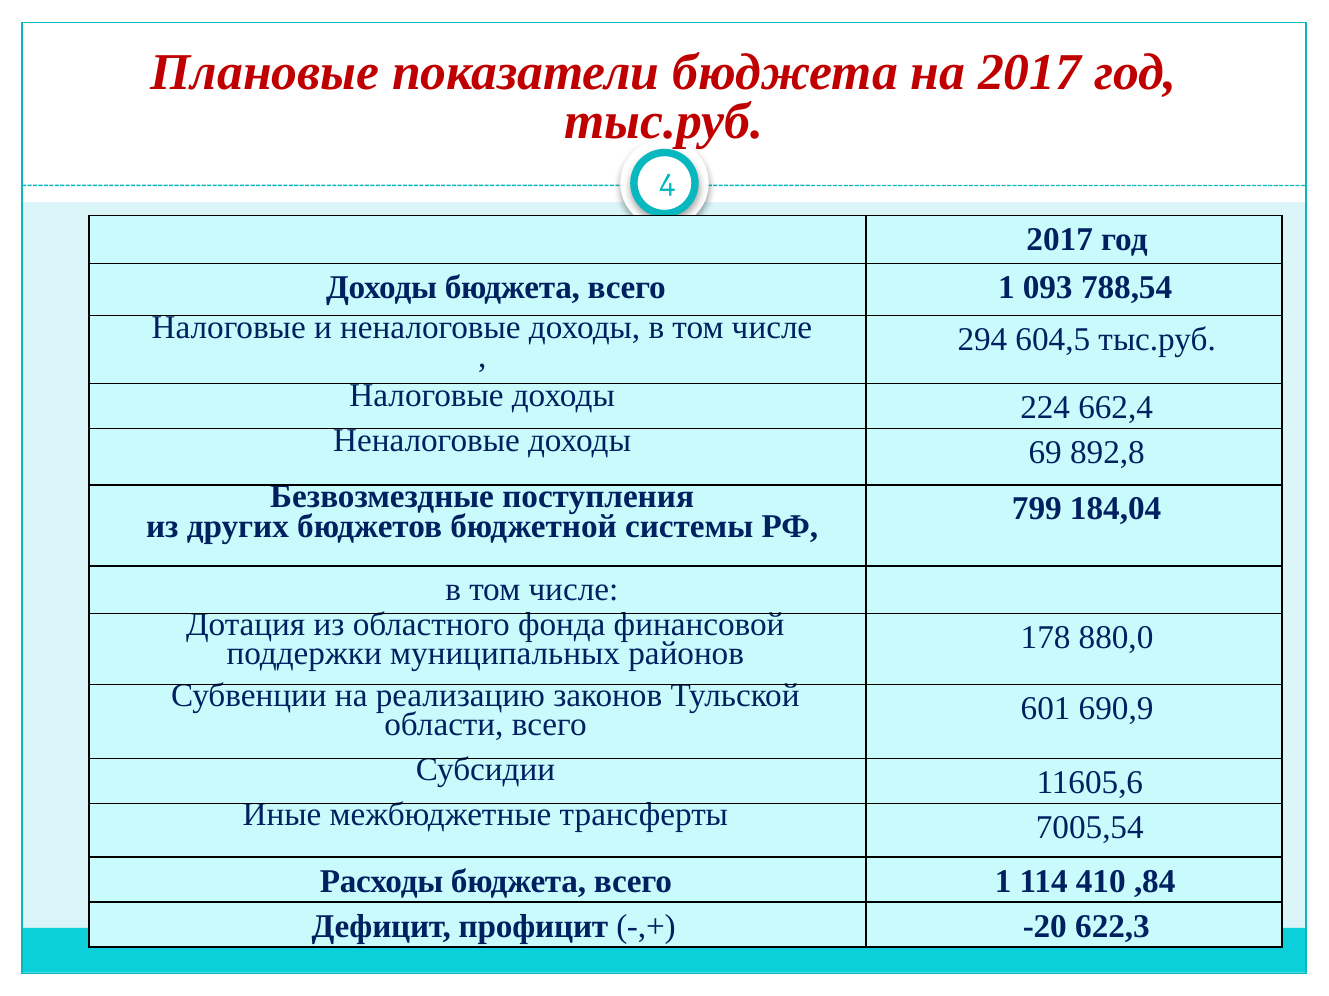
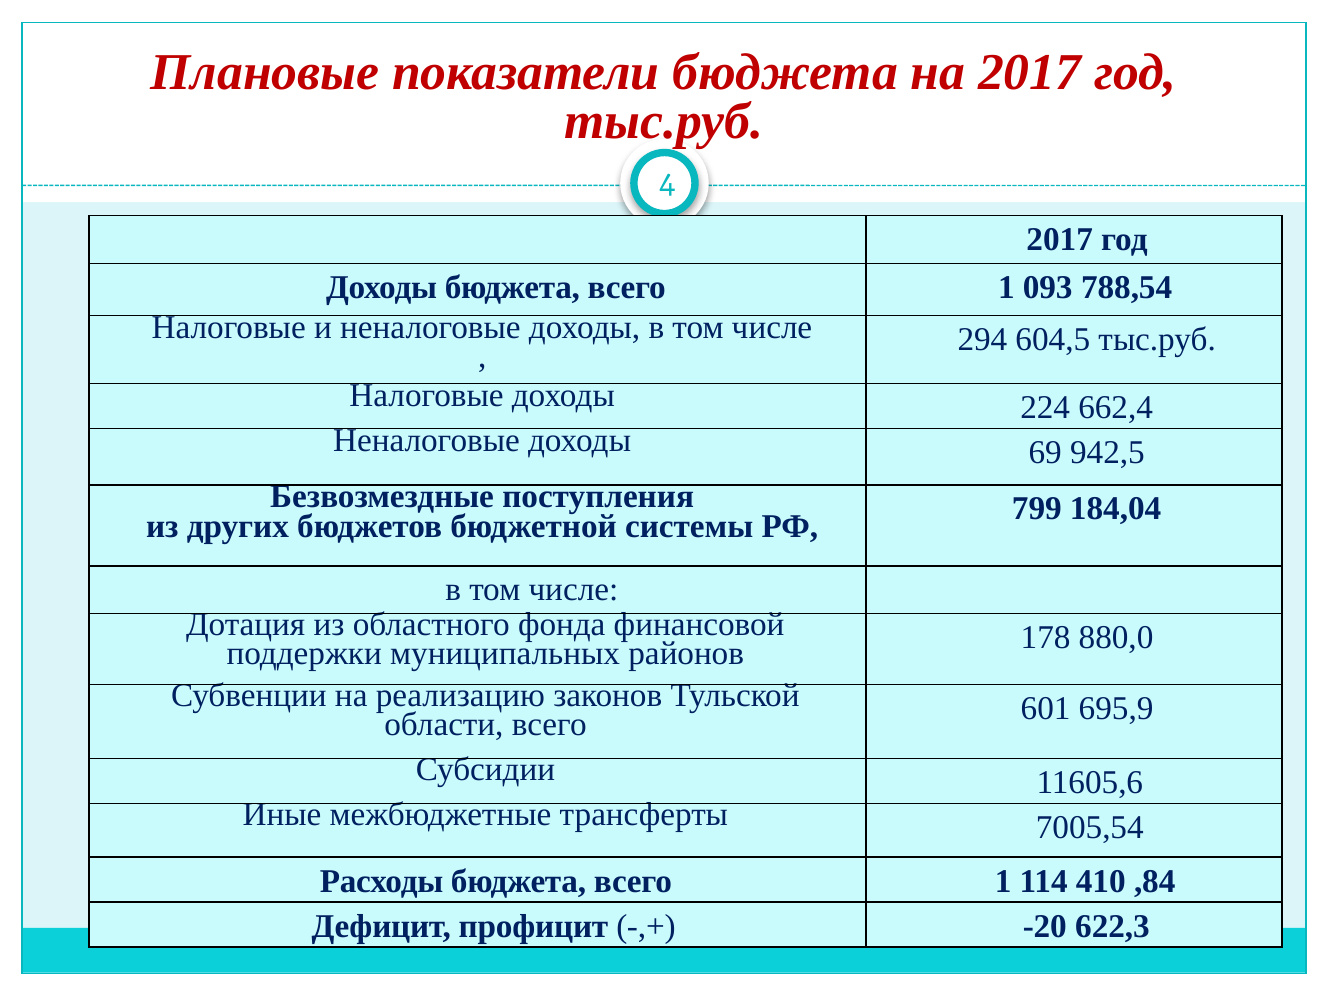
892,8: 892,8 -> 942,5
690,9: 690,9 -> 695,9
